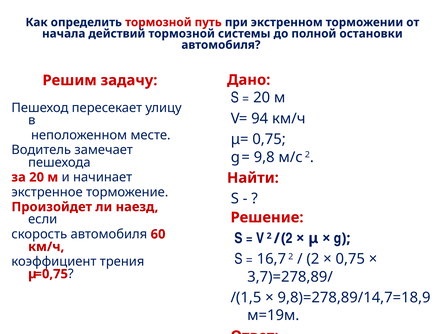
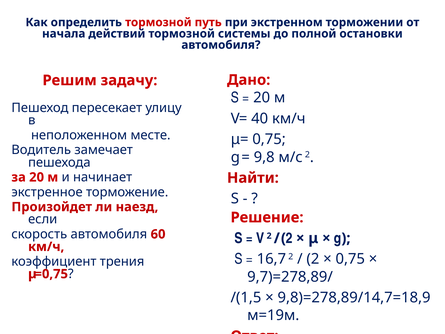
94: 94 -> 40
3,7)=278,89/: 3,7)=278,89/ -> 9,7)=278,89/
